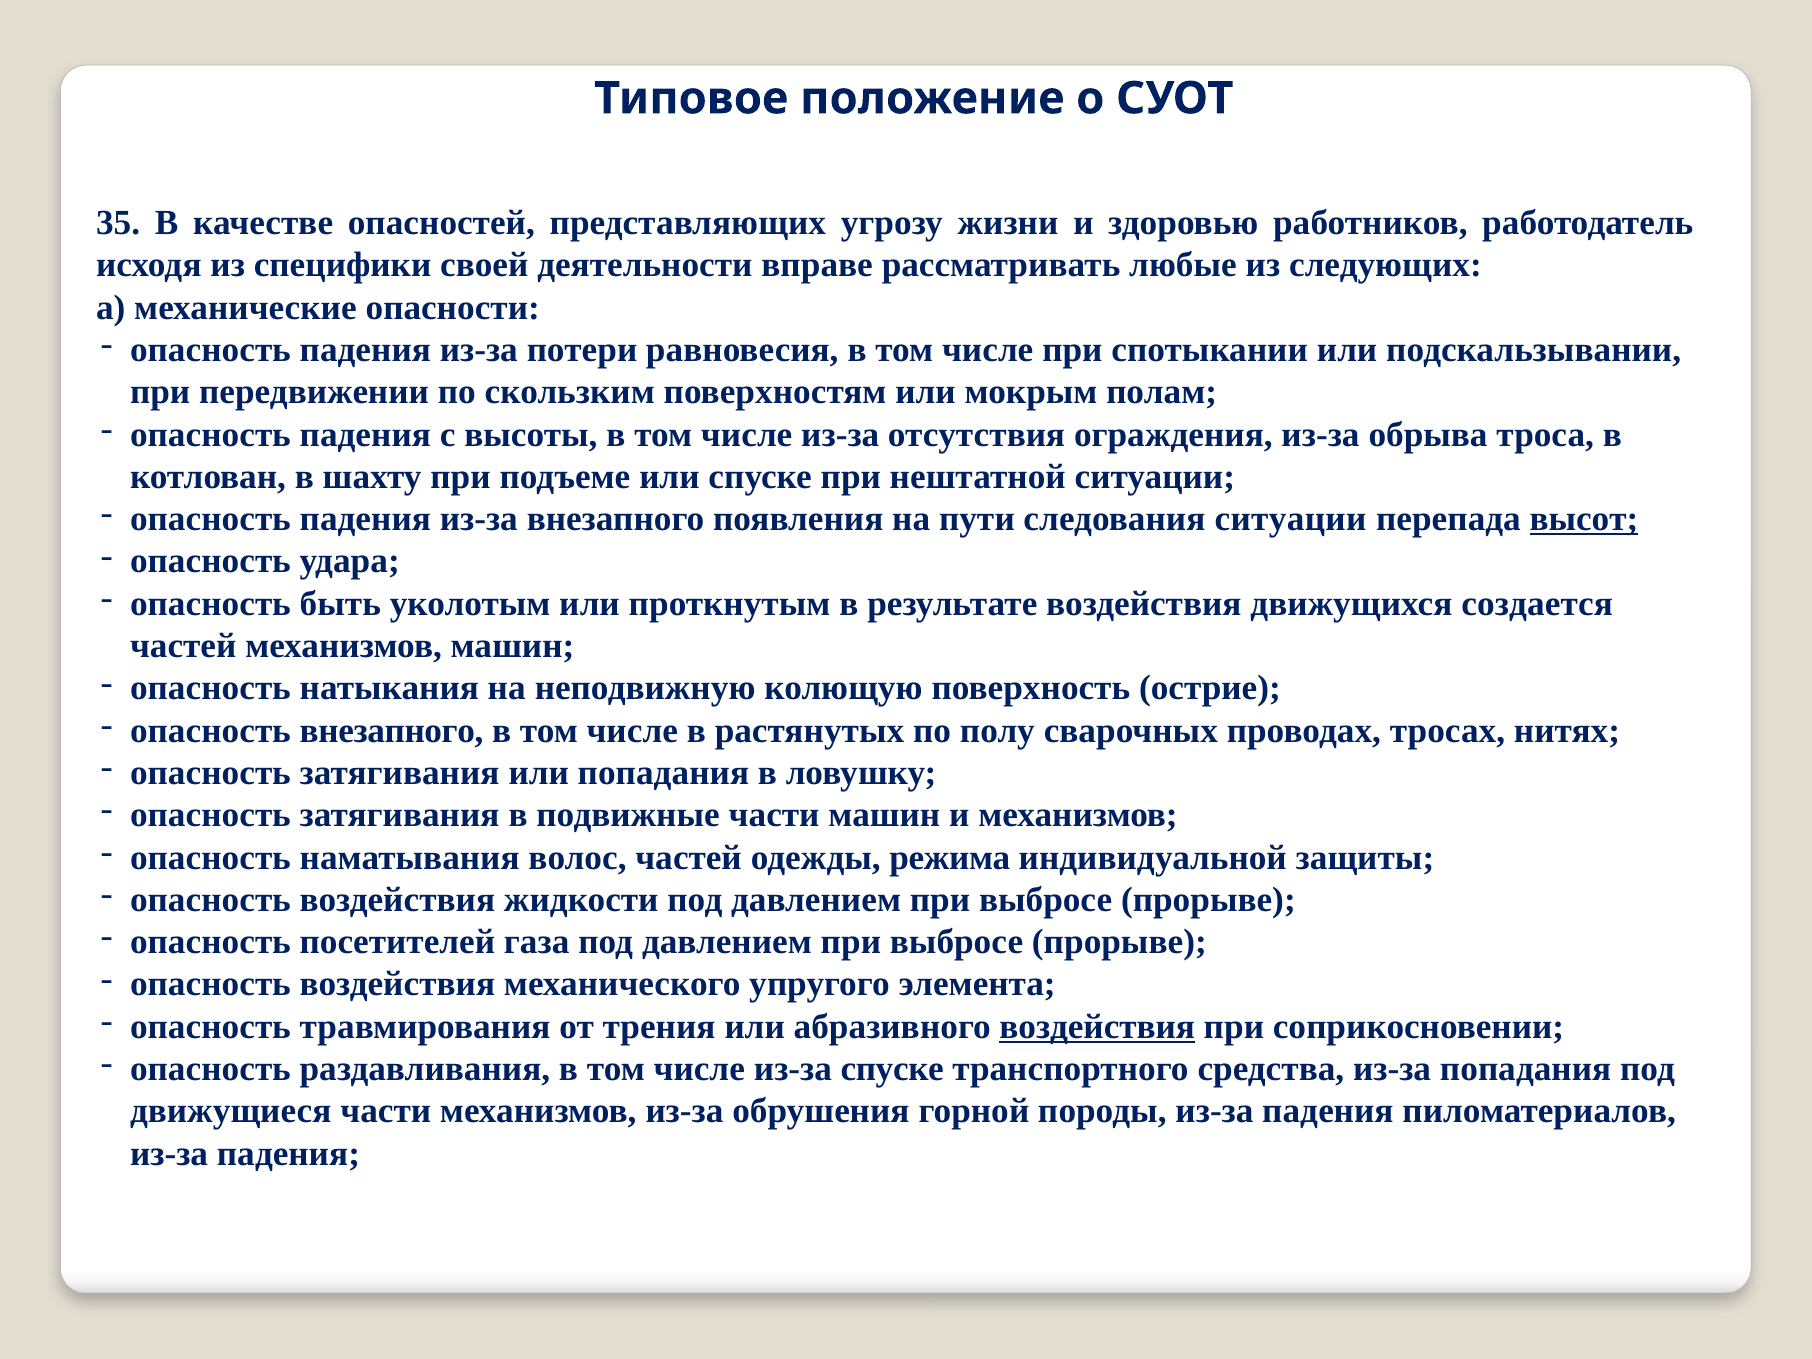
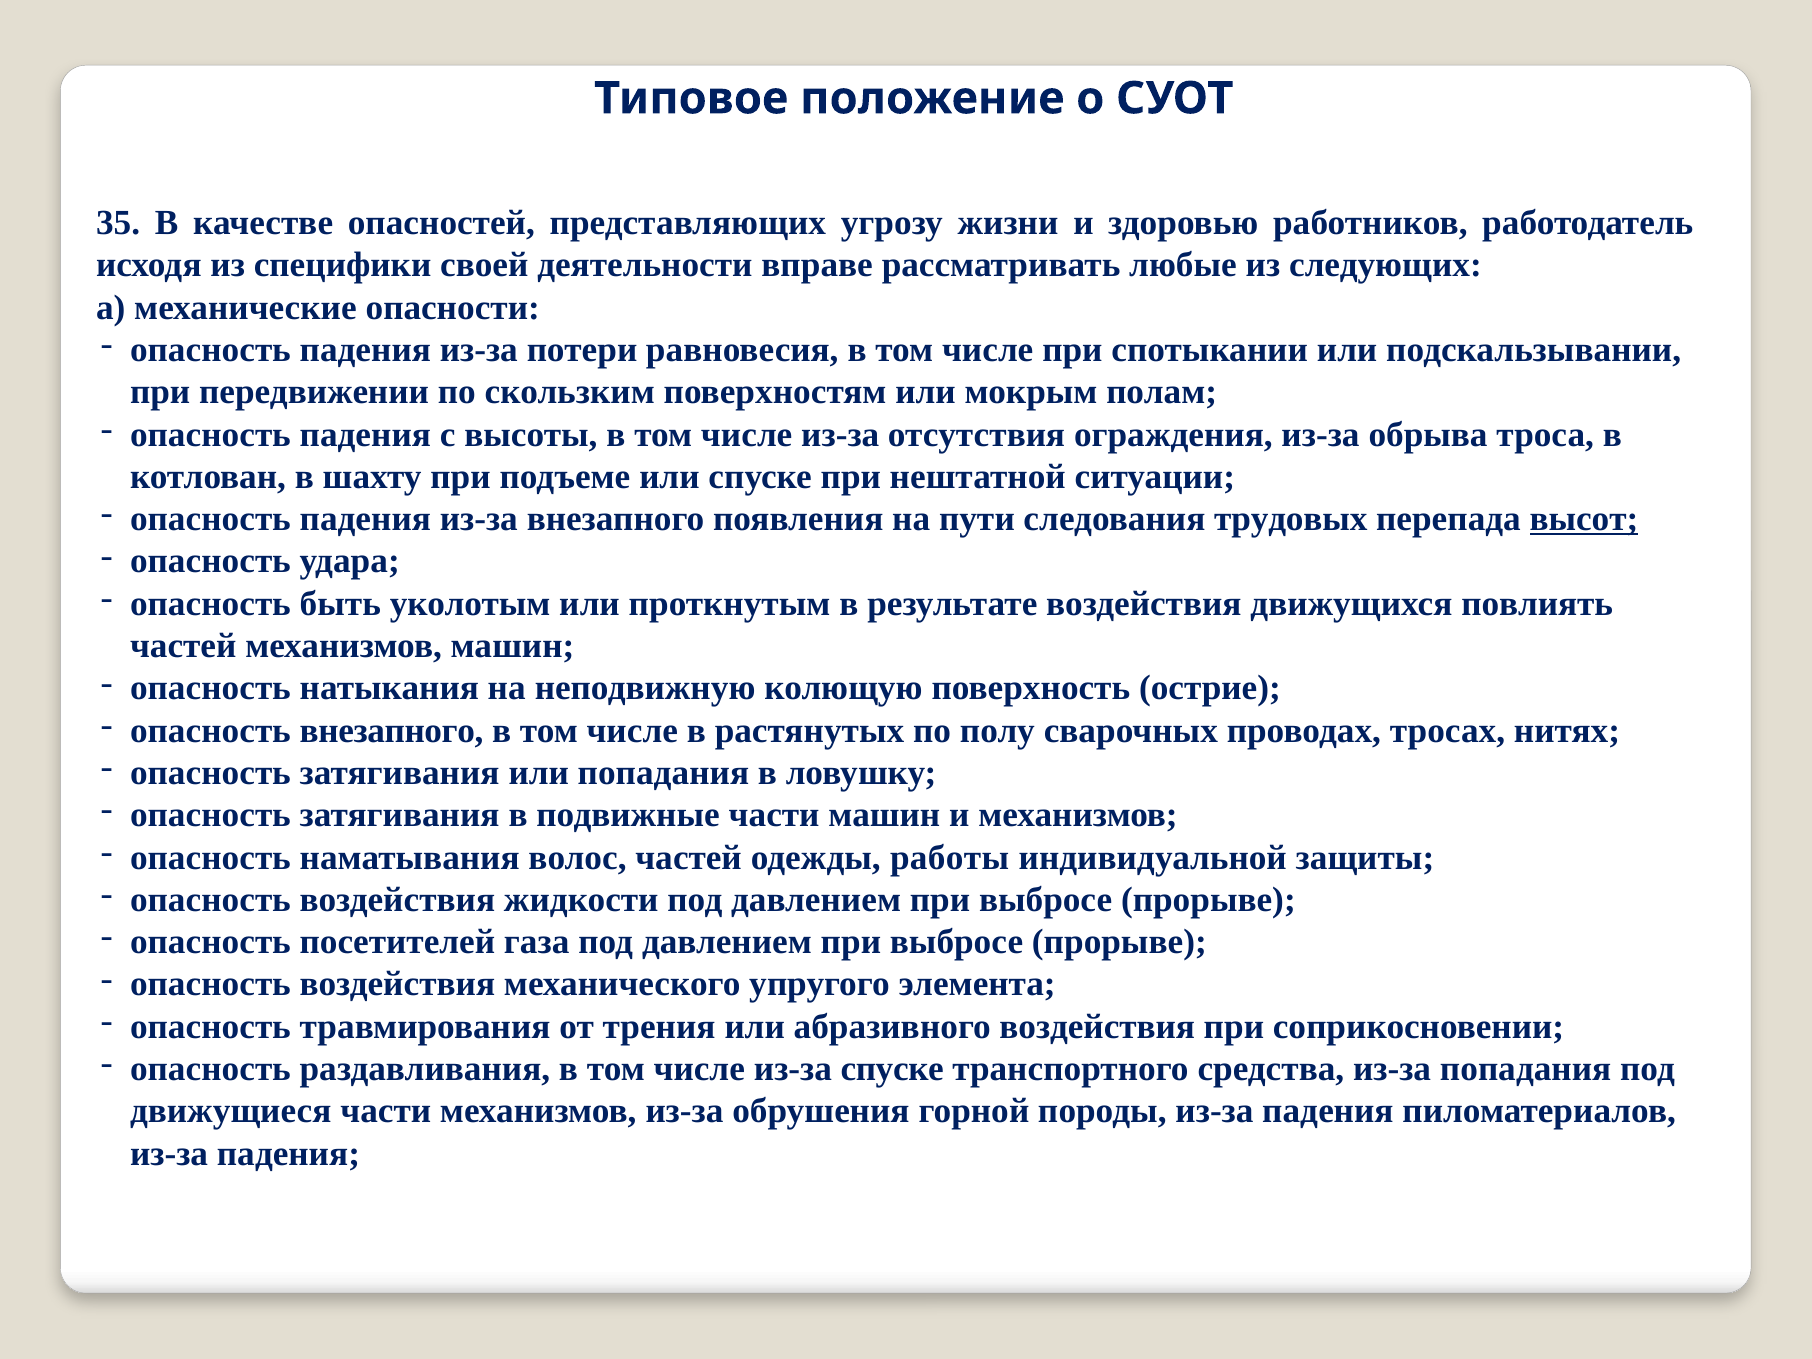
следования ситуации: ситуации -> трудовых
создается: создается -> повлиять
режима: режима -> работы
воздействия at (1097, 1027) underline: present -> none
